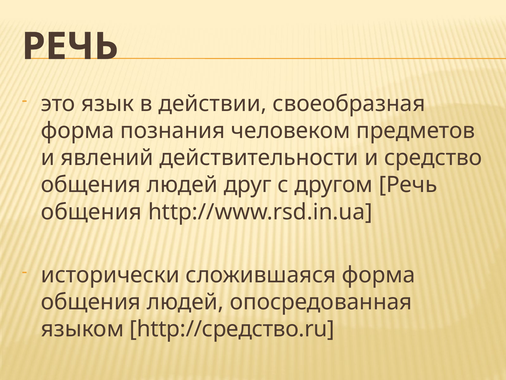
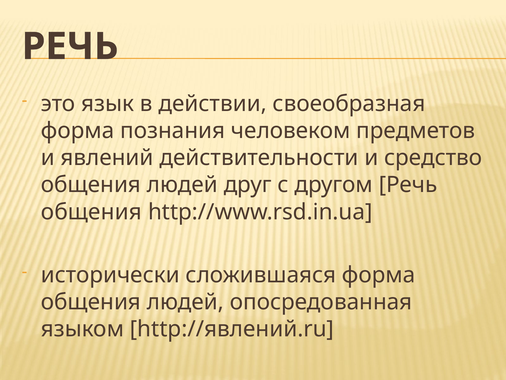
http://средство.ru: http://средство.ru -> http://явлений.ru
